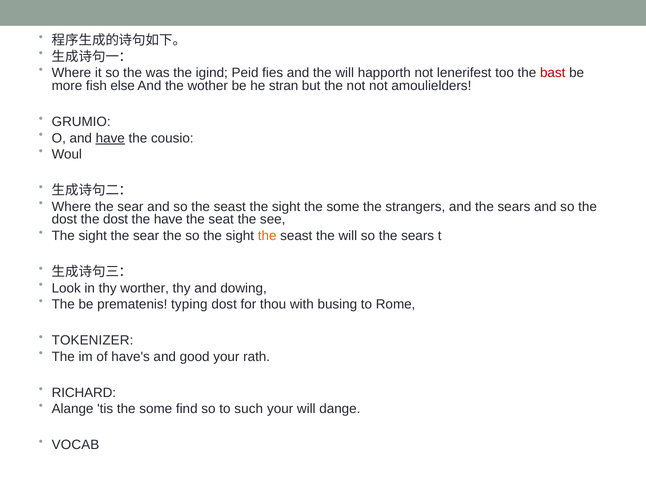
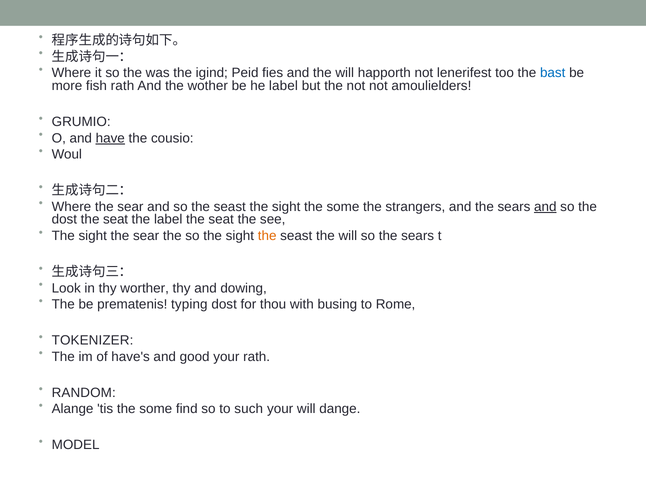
bast colour: red -> blue
fish else: else -> rath
he stran: stran -> label
and at (545, 207) underline: none -> present
dost at (116, 220): dost -> seat
the have: have -> label
RICHARD: RICHARD -> RANDOM
VOCAB: VOCAB -> MODEL
